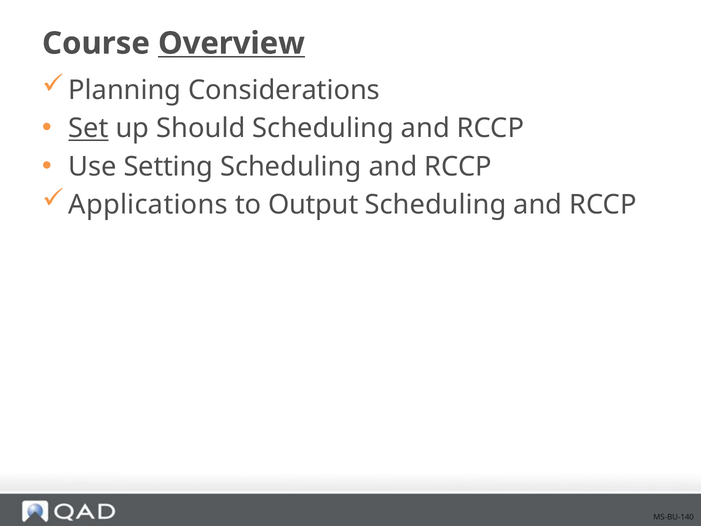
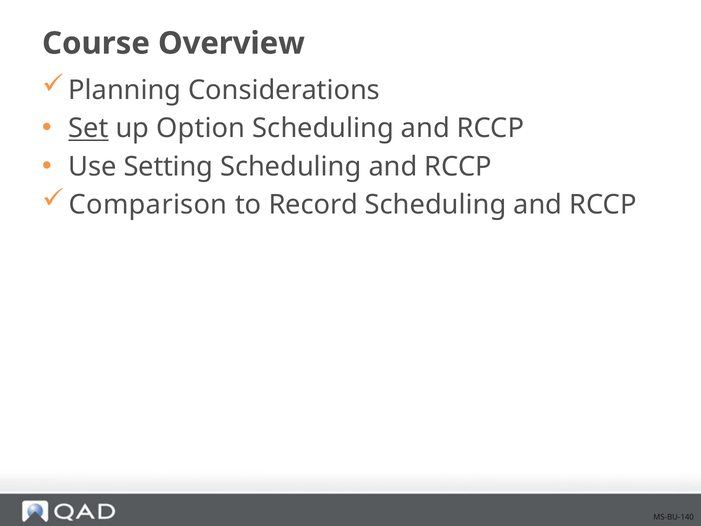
Overview underline: present -> none
Should: Should -> Option
Applications: Applications -> Comparison
Output: Output -> Record
